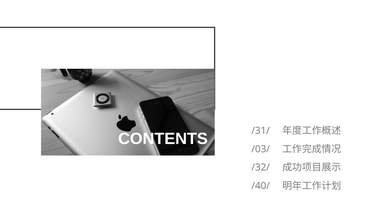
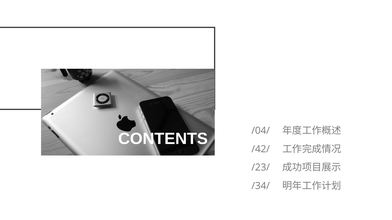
/31/: /31/ -> /04/
/03/: /03/ -> /42/
/32/: /32/ -> /23/
/40/: /40/ -> /34/
